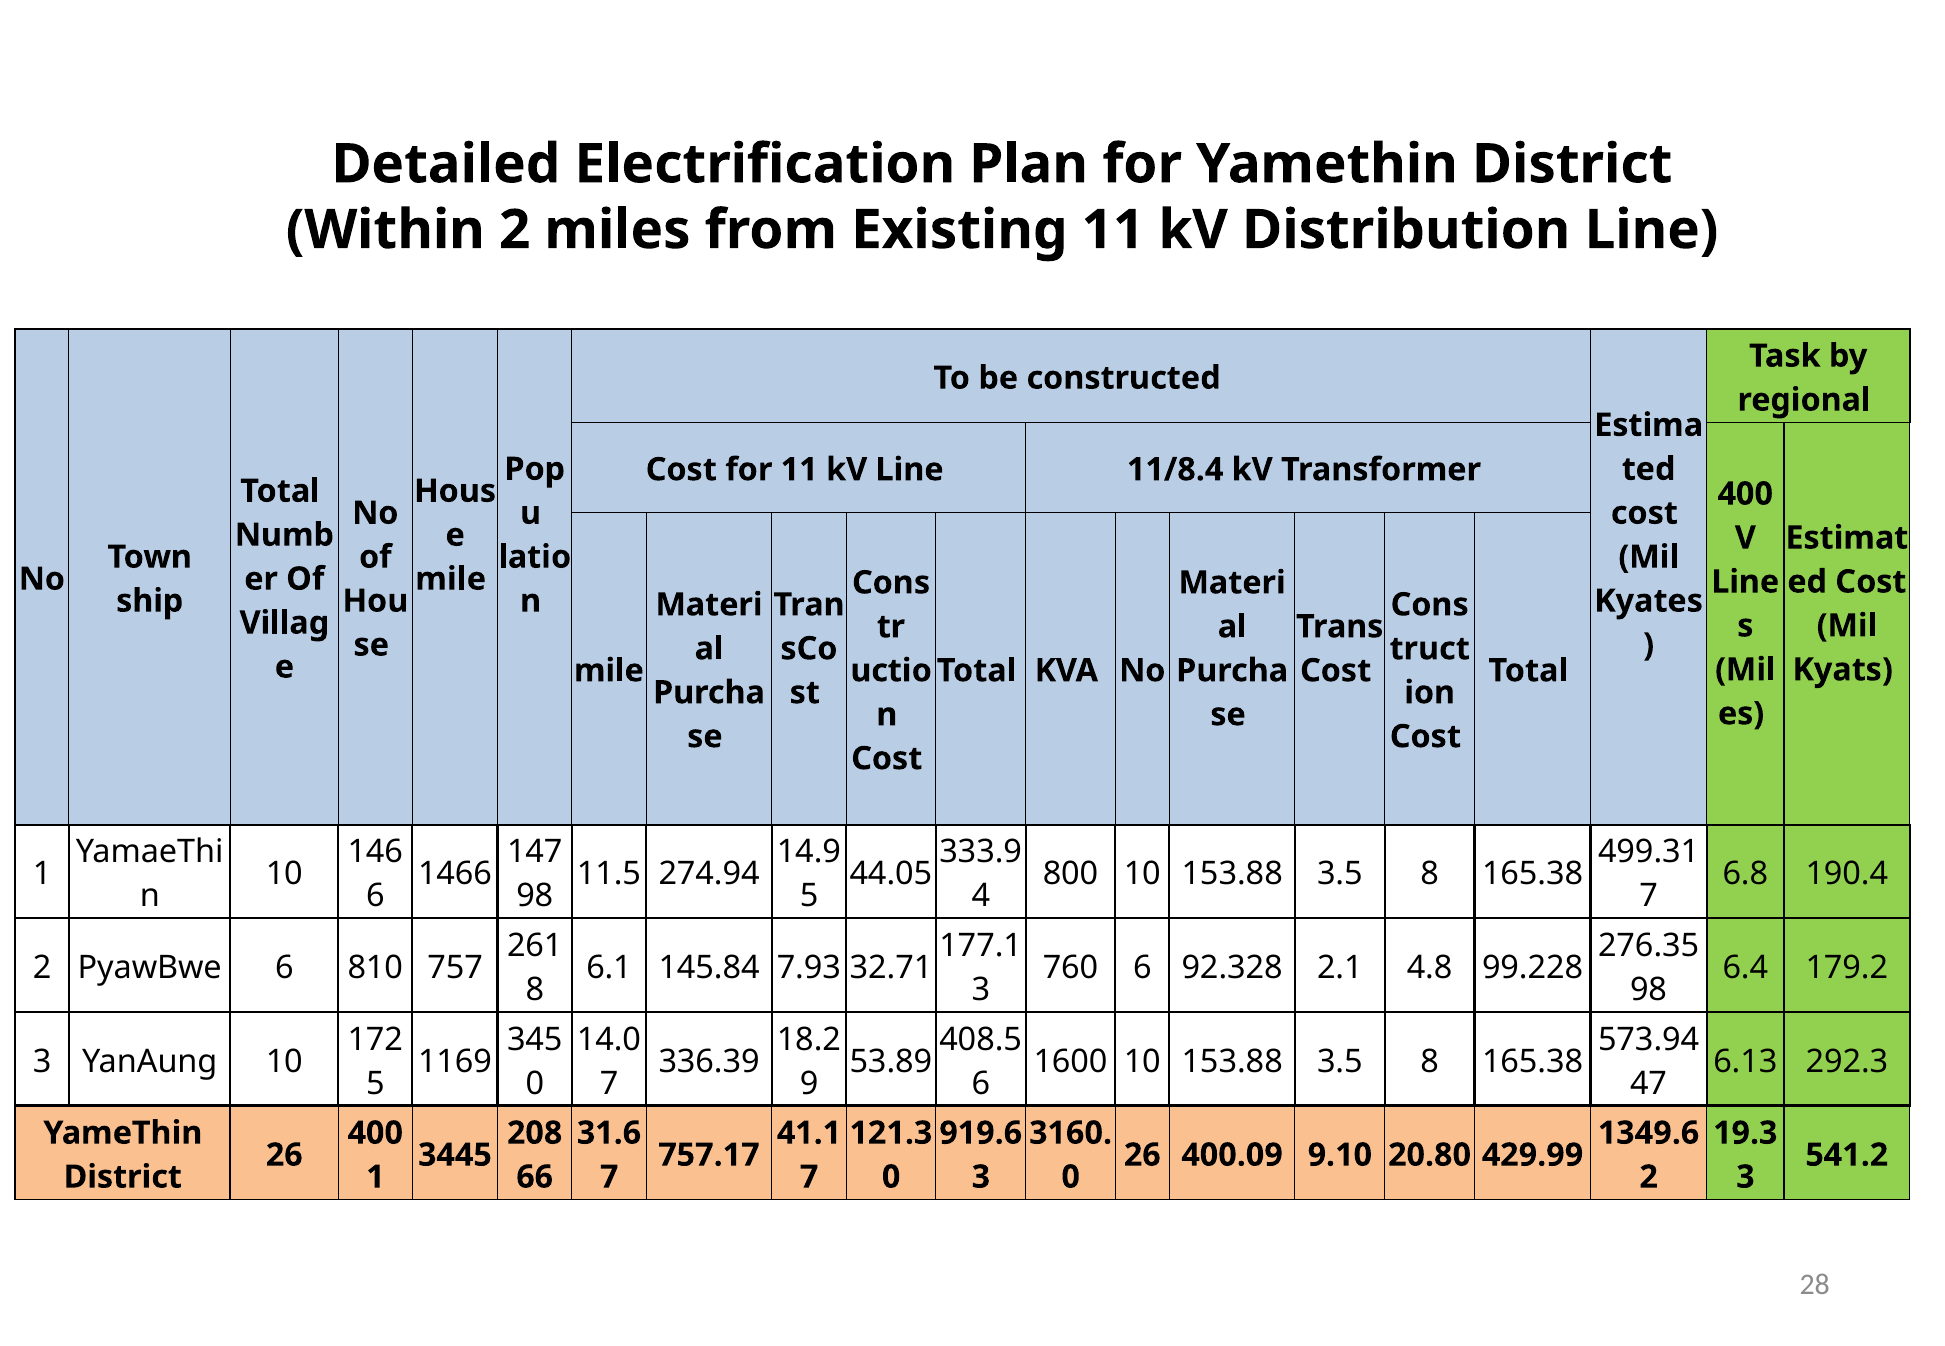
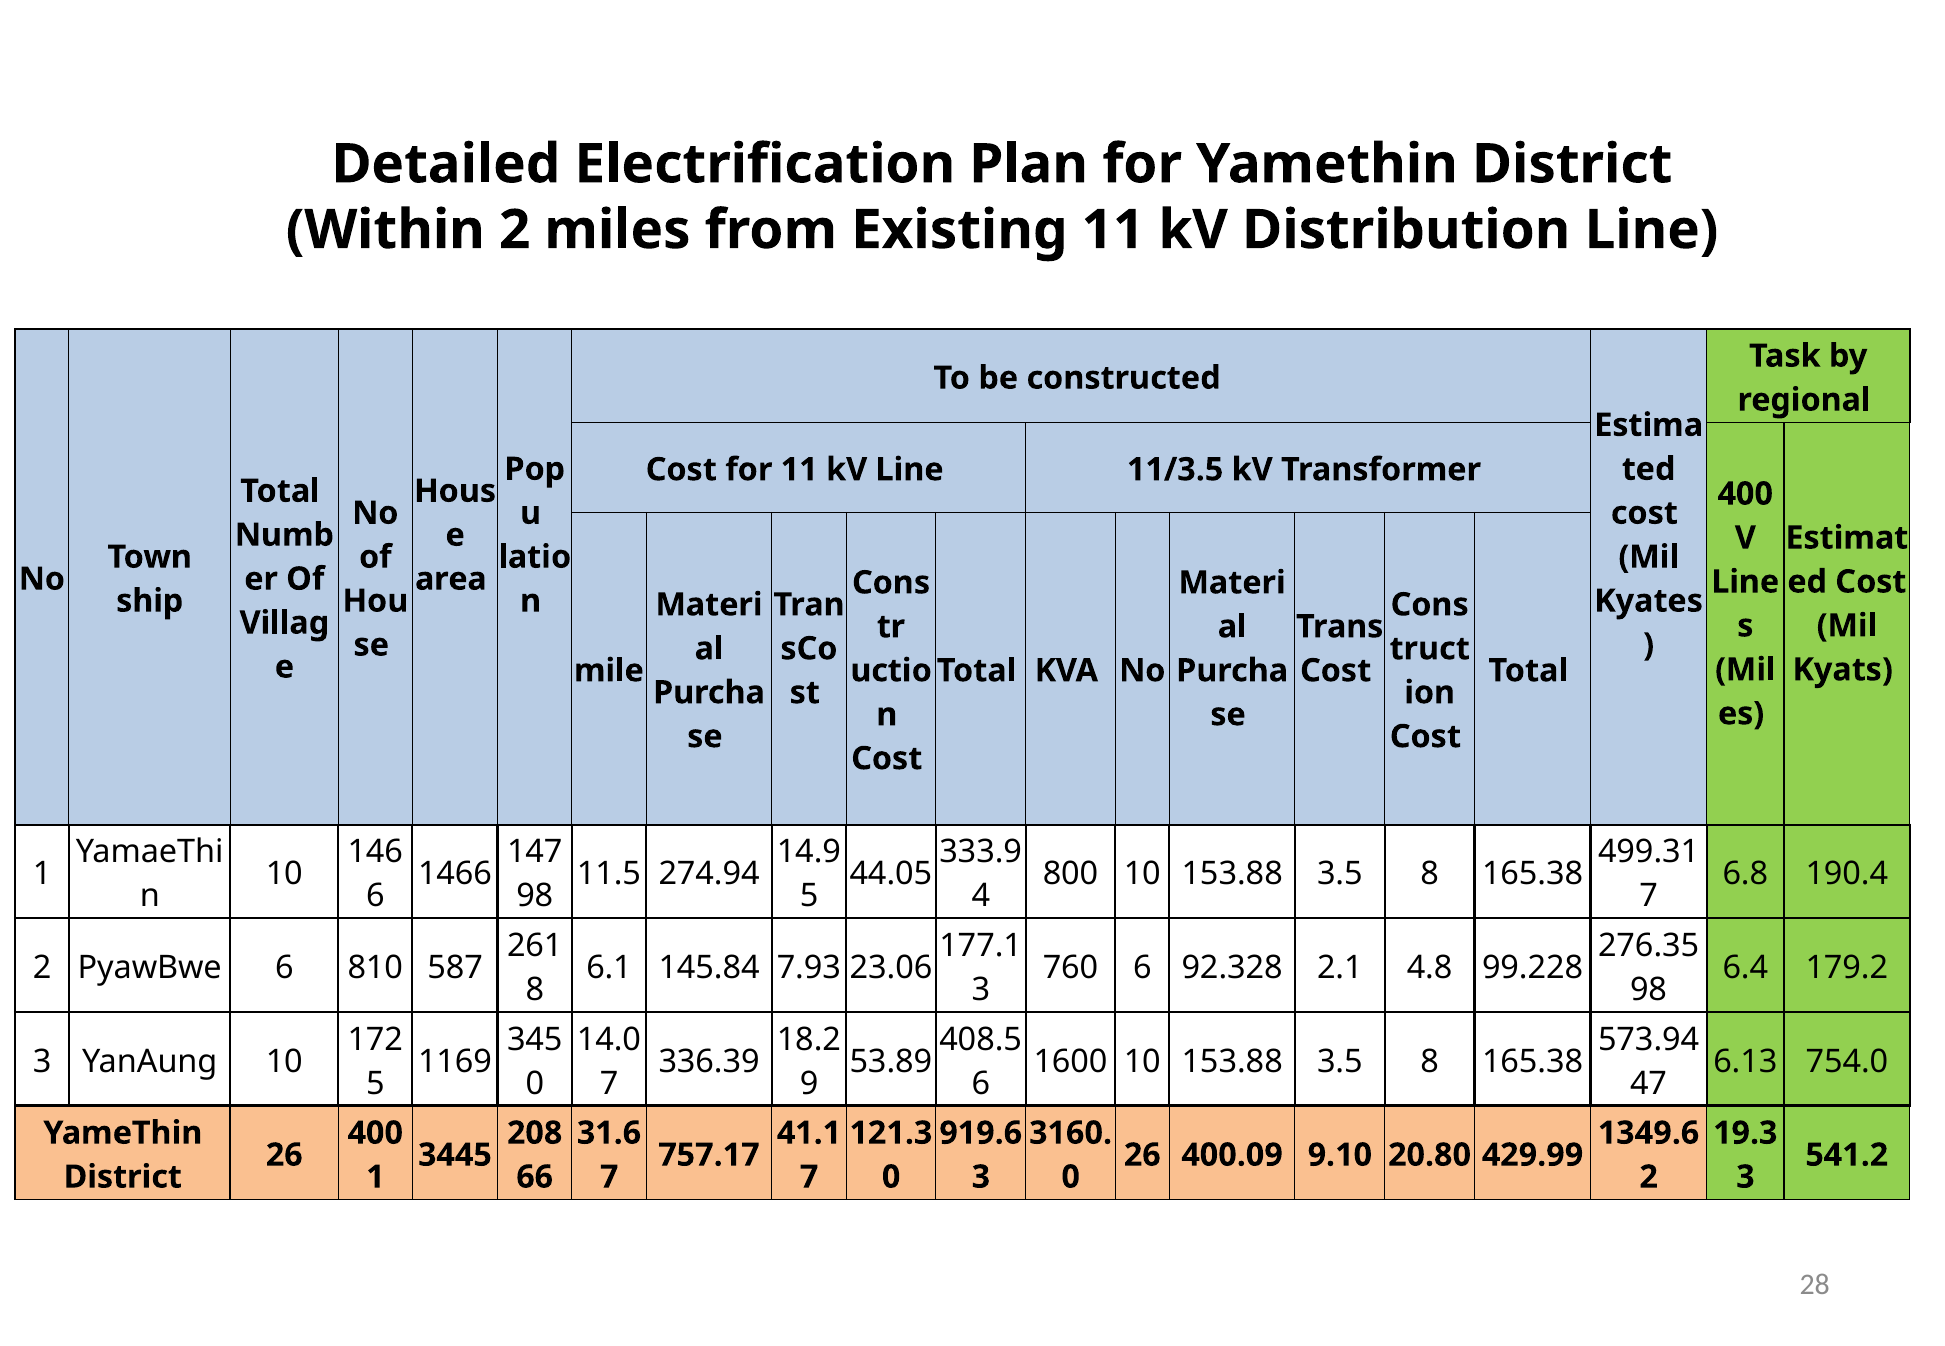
11/8.4: 11/8.4 -> 11/3.5
mile at (451, 579): mile -> area
757: 757 -> 587
32.71: 32.71 -> 23.06
292.3: 292.3 -> 754.0
